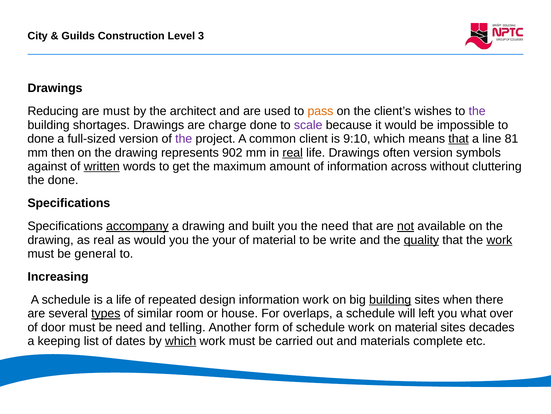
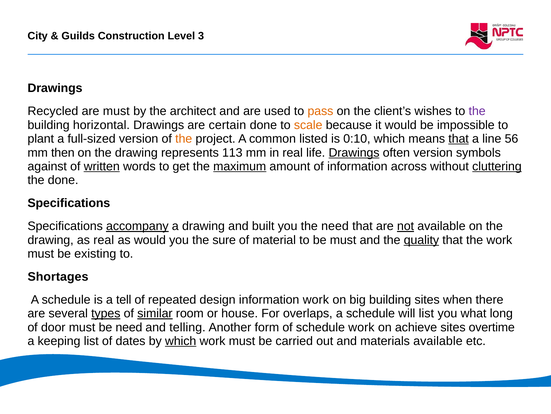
Reducing: Reducing -> Recycled
shortages: shortages -> horizontal
charge: charge -> certain
scale colour: purple -> orange
done at (41, 139): done -> plant
the at (184, 139) colour: purple -> orange
client: client -> listed
9:10: 9:10 -> 0:10
81: 81 -> 56
902: 902 -> 113
real at (293, 152) underline: present -> none
Drawings at (354, 152) underline: none -> present
maximum underline: none -> present
cluttering underline: none -> present
your: your -> sure
be write: write -> must
work at (499, 240) underline: present -> none
general: general -> existing
Increasing: Increasing -> Shortages
a life: life -> tell
building at (390, 299) underline: present -> none
similar underline: none -> present
will left: left -> list
over: over -> long
on material: material -> achieve
decades: decades -> overtime
materials complete: complete -> available
